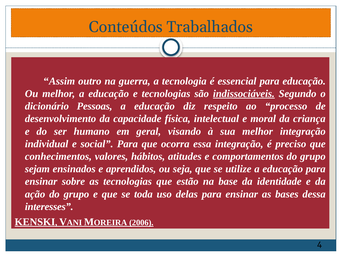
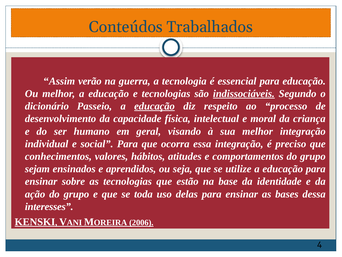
outro: outro -> verão
Pessoas: Pessoas -> Passeio
educação at (155, 106) underline: none -> present
